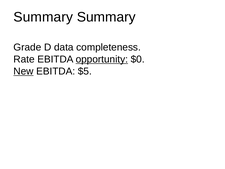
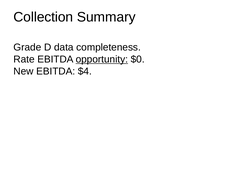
Summary at (43, 17): Summary -> Collection
New underline: present -> none
$5: $5 -> $4
